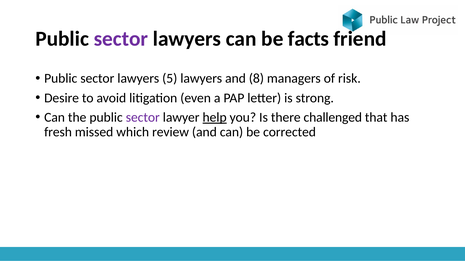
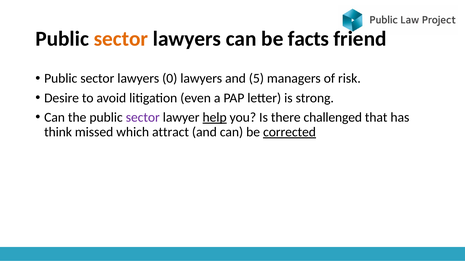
sector at (121, 39) colour: purple -> orange
5: 5 -> 0
8: 8 -> 5
fresh: fresh -> think
review: review -> attract
corrected underline: none -> present
